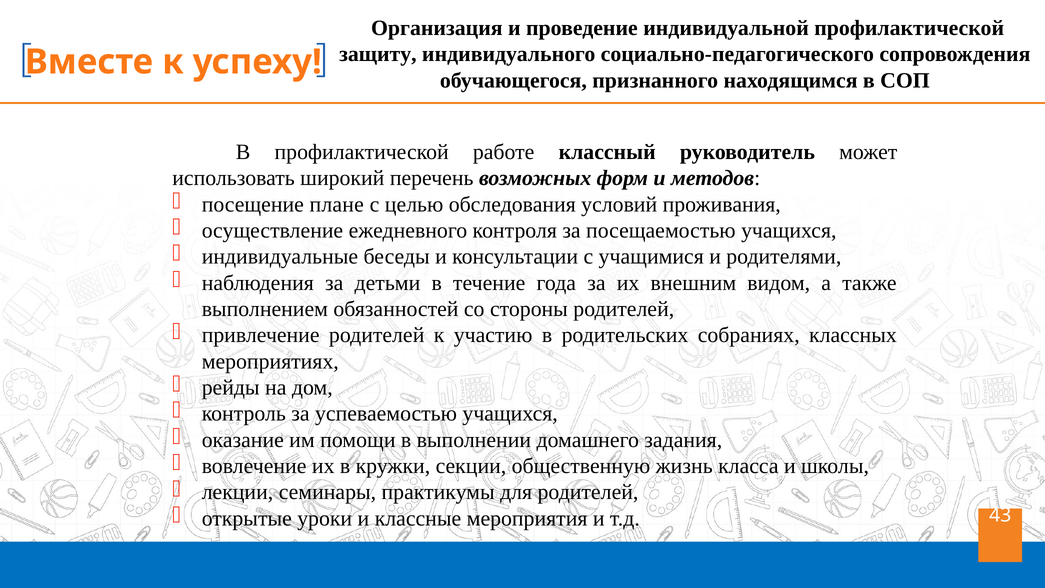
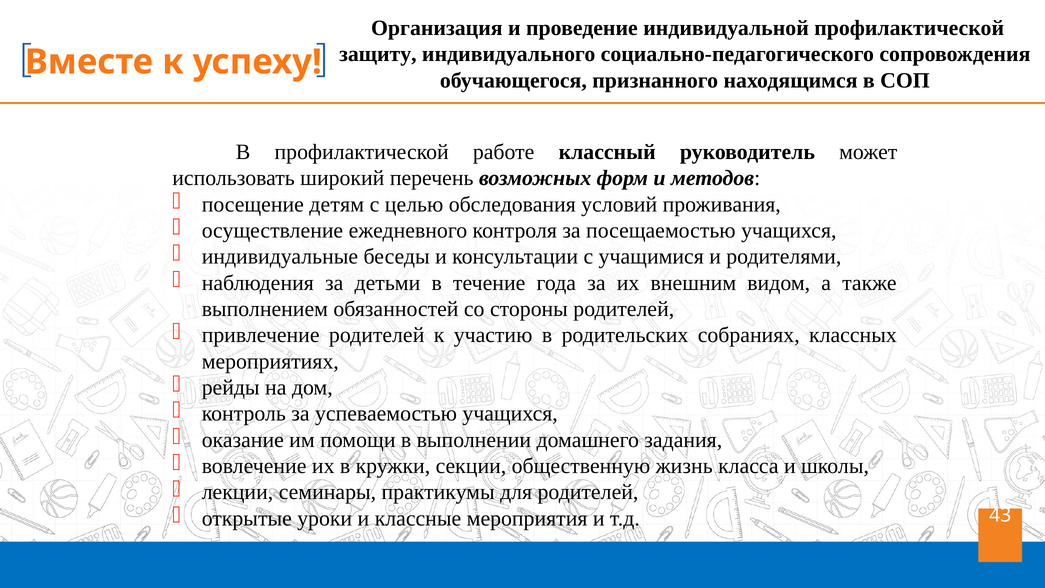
плане: плане -> детям
